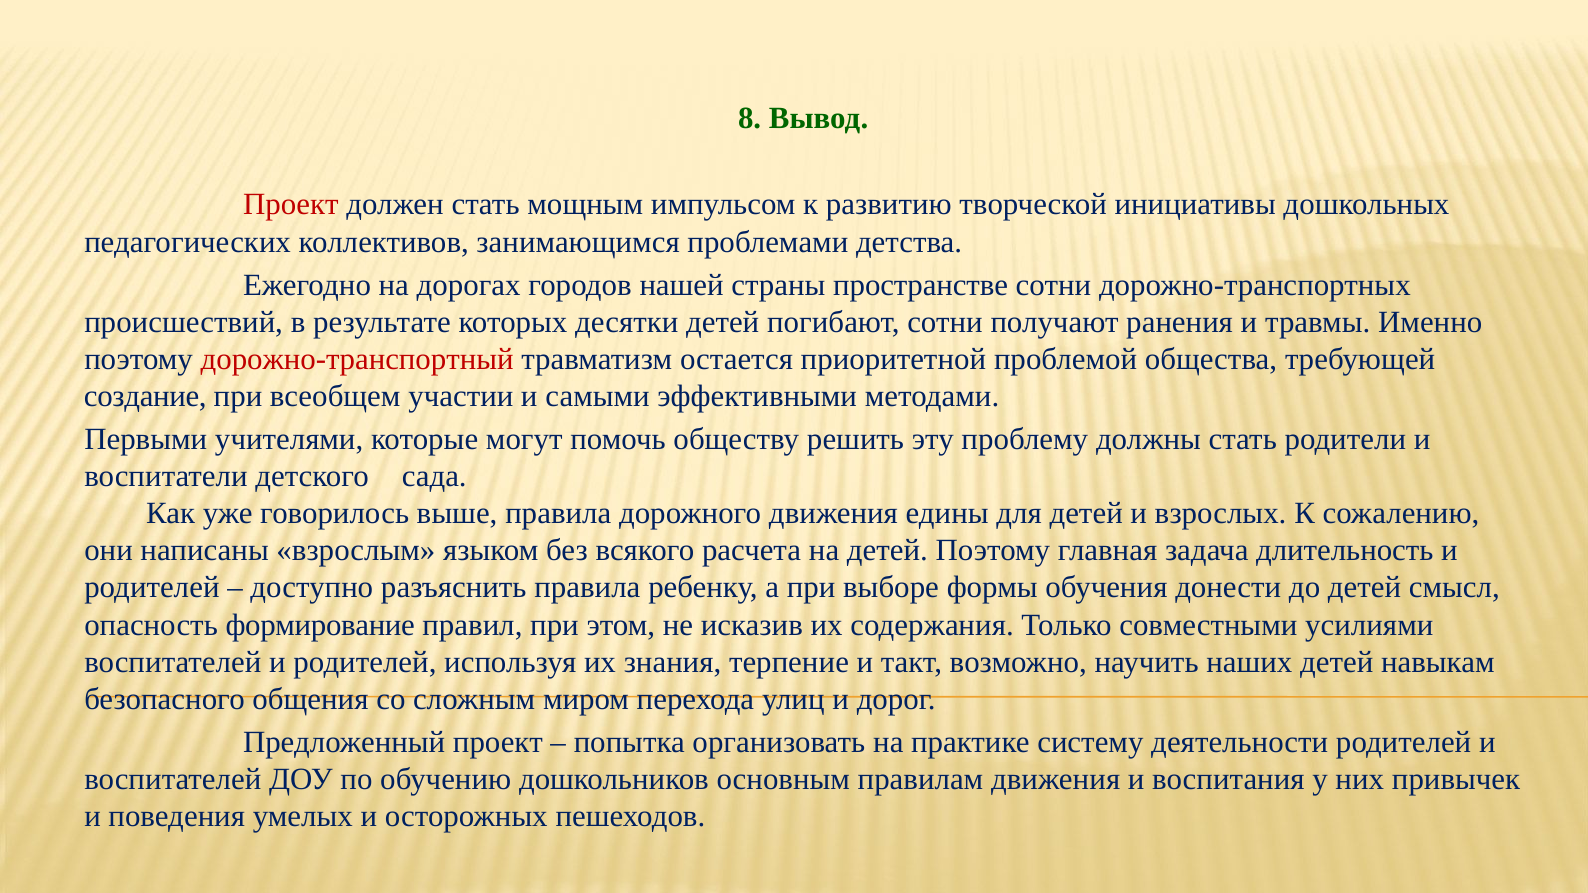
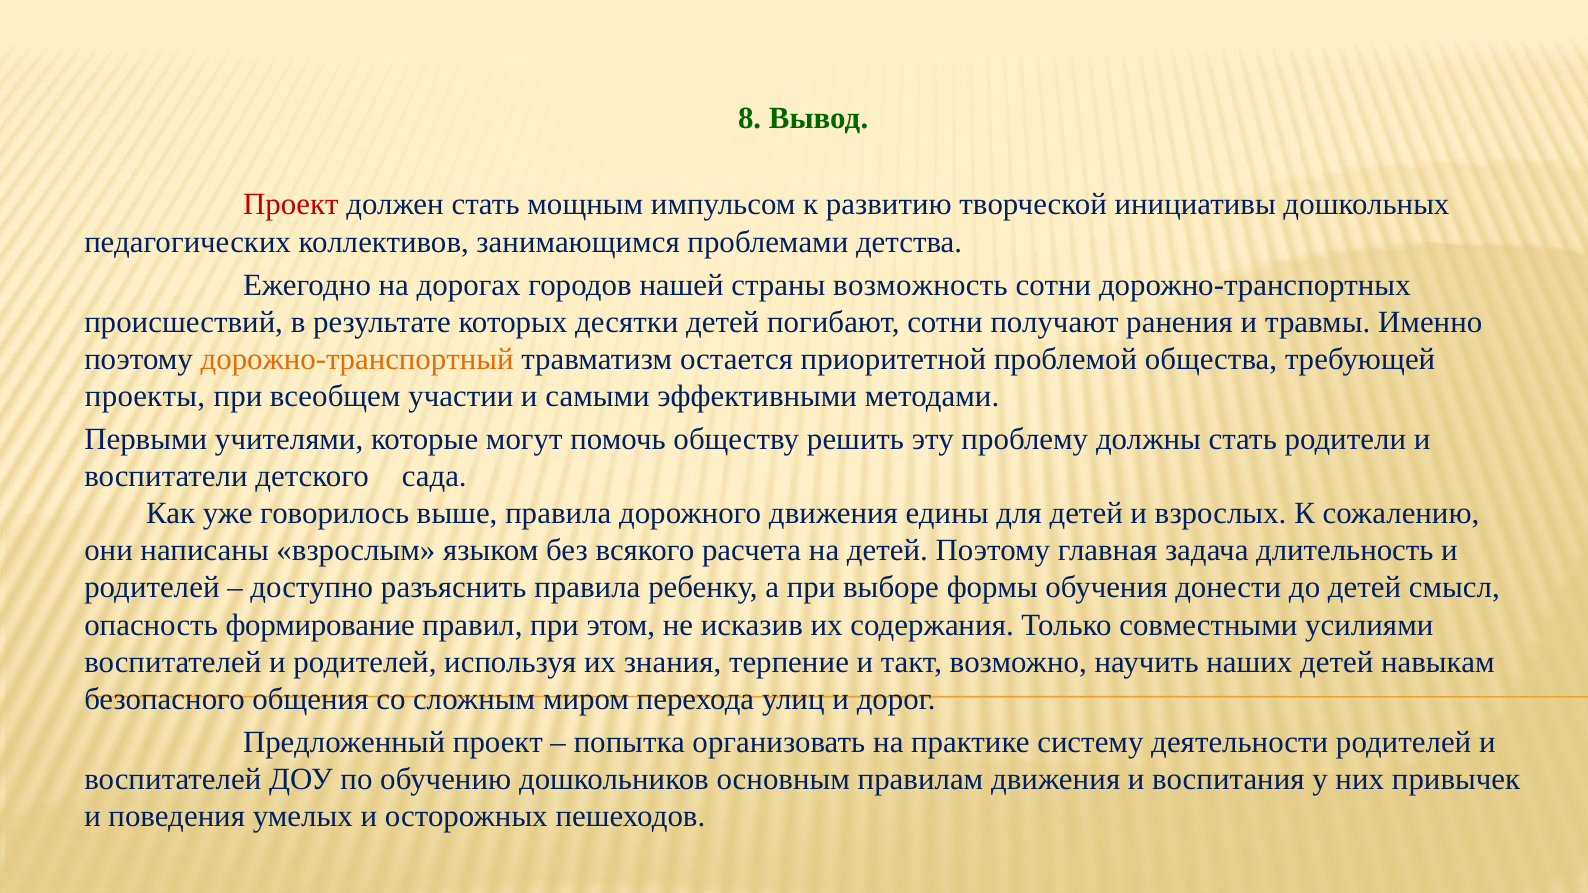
пространстве: пространстве -> возможность
дорожно-транспортный colour: red -> orange
создание: создание -> проекты
